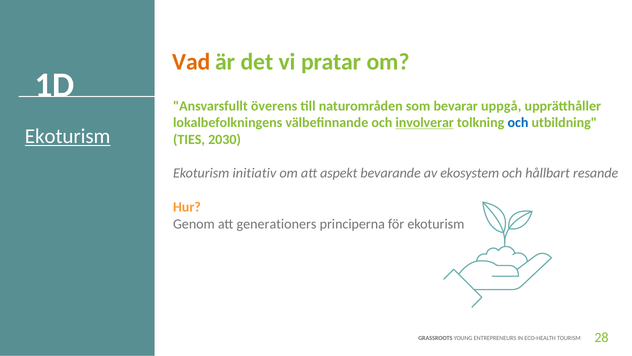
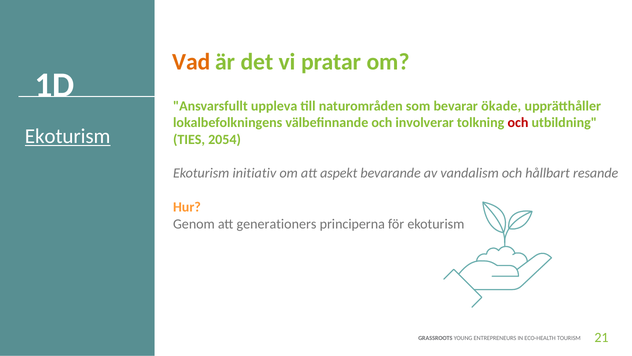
överens: överens -> uppleva
uppgå: uppgå -> ökade
involverar underline: present -> none
och at (518, 123) colour: blue -> red
2030: 2030 -> 2054
ekosystem: ekosystem -> vandalism
28: 28 -> 21
